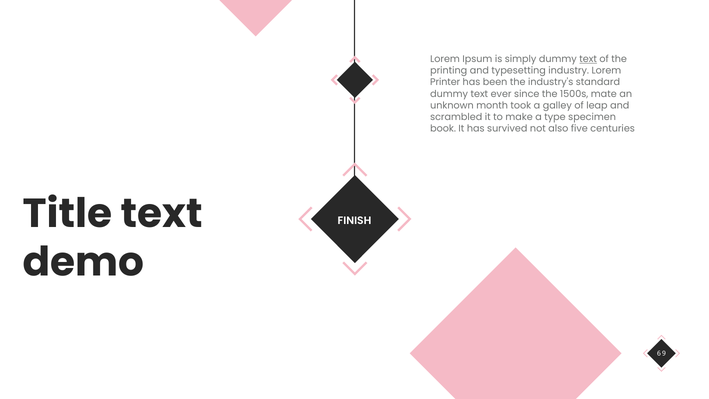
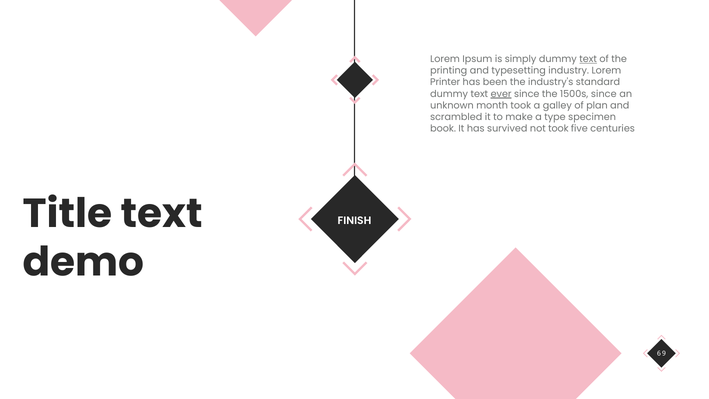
ever underline: none -> present
1500s mate: mate -> since
leap: leap -> plan
not also: also -> took
